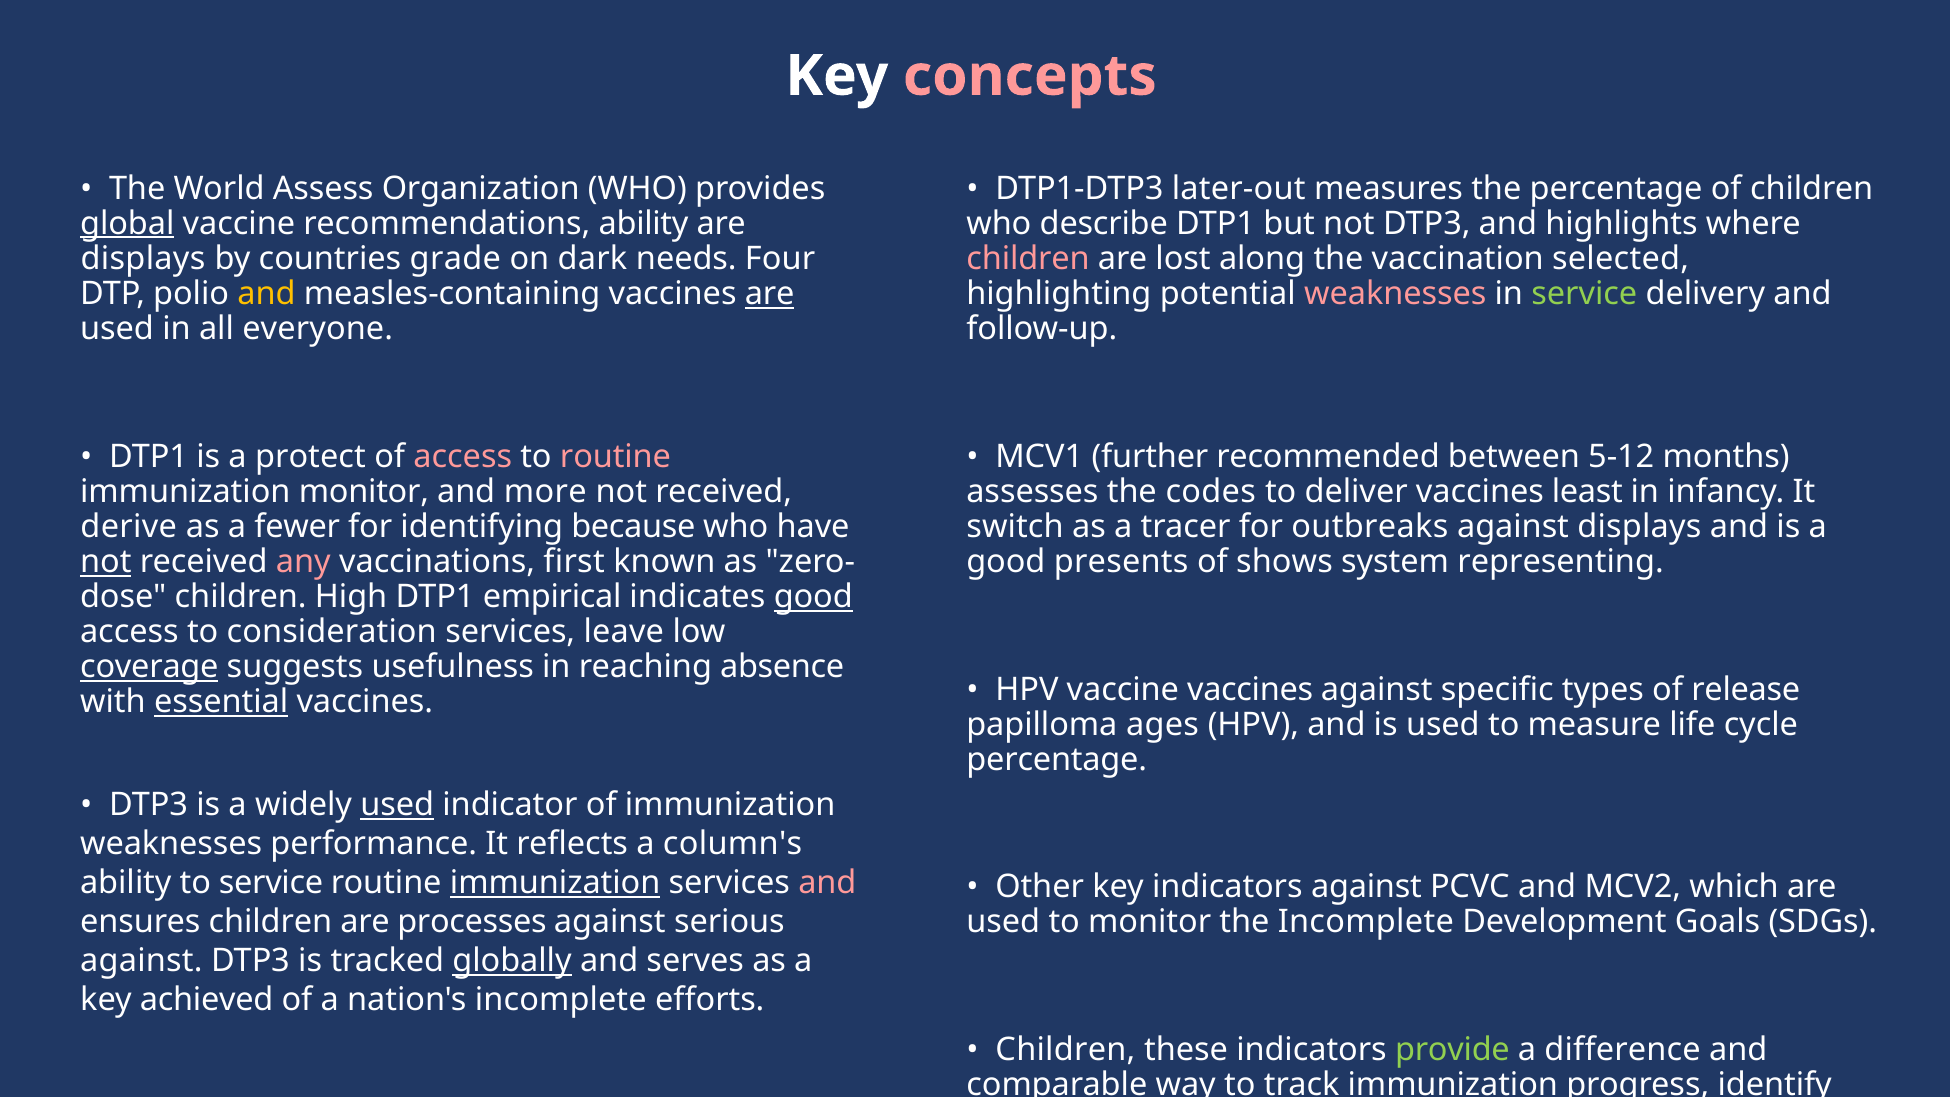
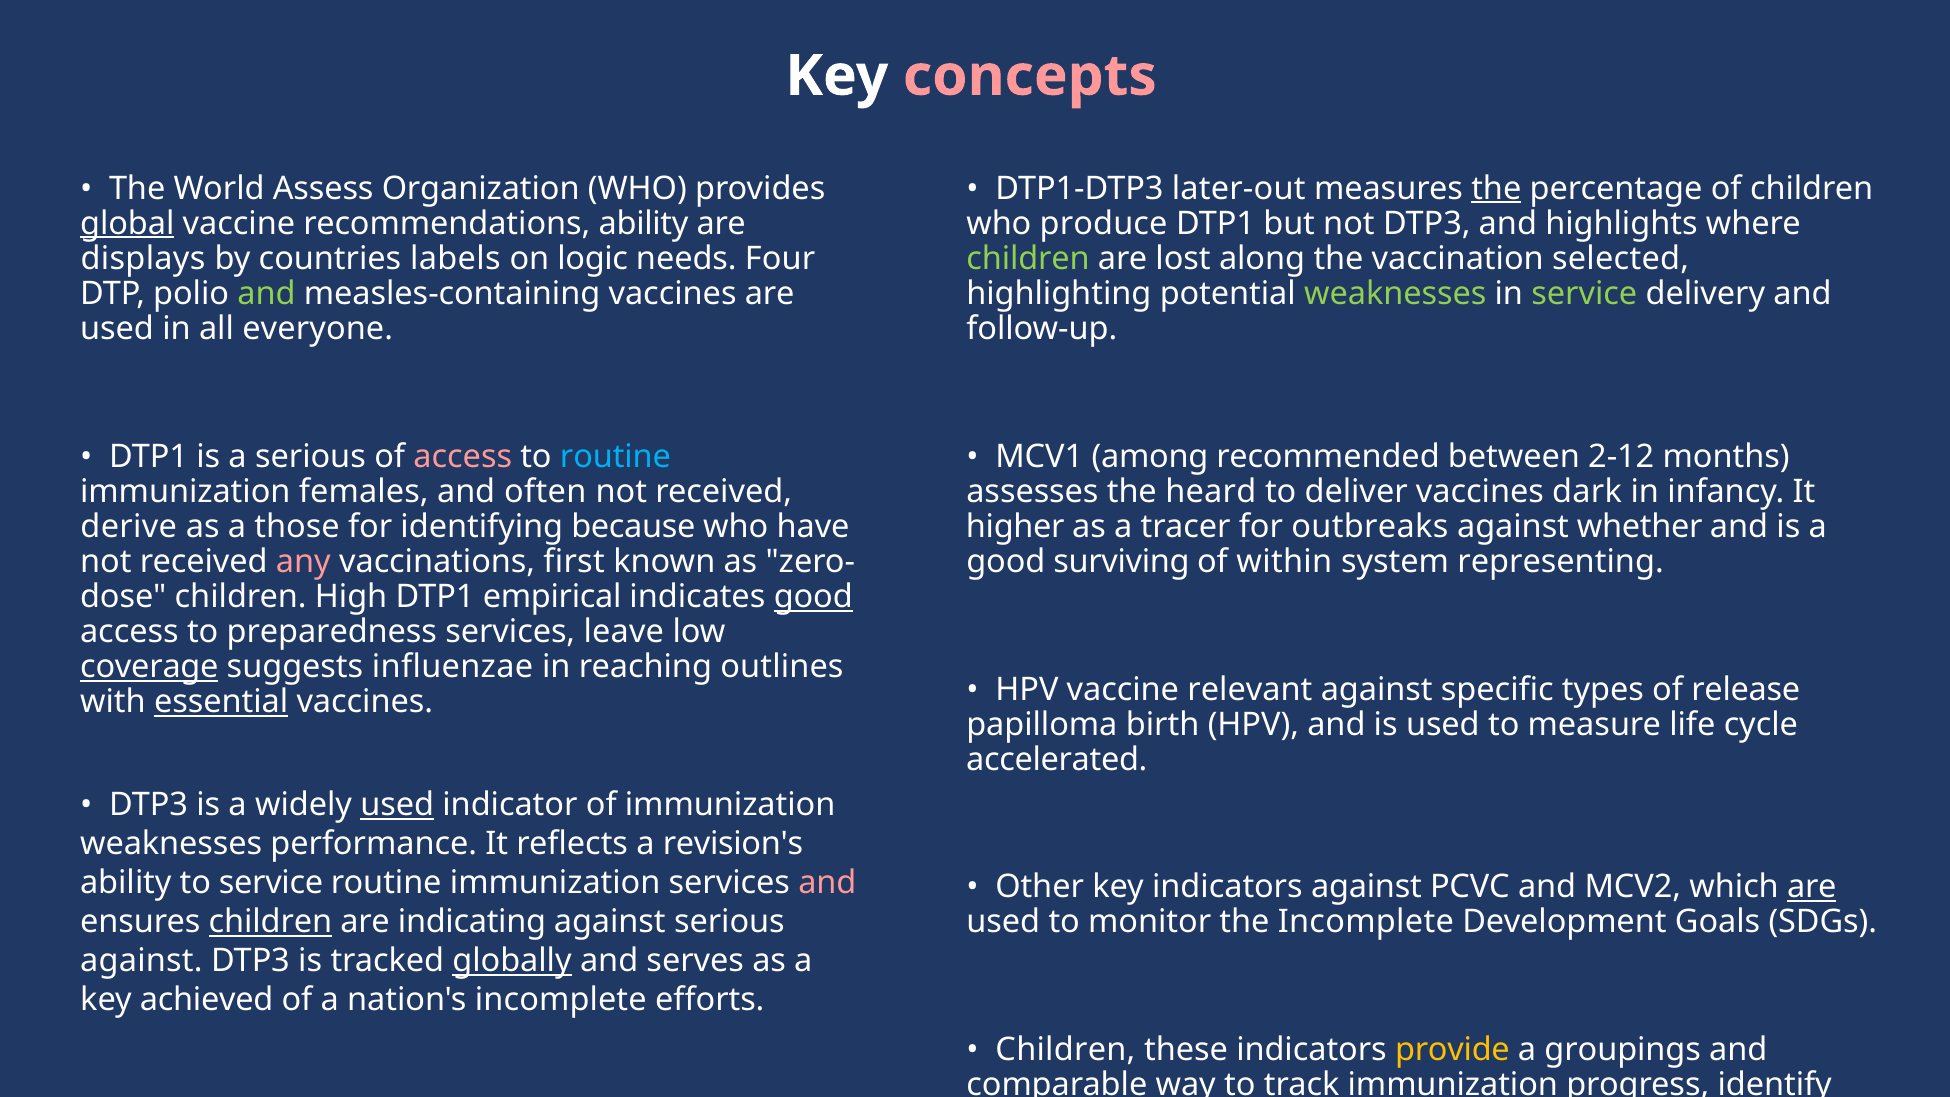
the at (1496, 188) underline: none -> present
describe: describe -> produce
grade: grade -> labels
dark: dark -> logic
children at (1028, 258) colour: pink -> light green
and at (267, 294) colour: yellow -> light green
are at (770, 294) underline: present -> none
weaknesses at (1395, 294) colour: pink -> light green
a protect: protect -> serious
routine at (615, 456) colour: pink -> light blue
further: further -> among
5-12: 5-12 -> 2-12
immunization monitor: monitor -> females
more: more -> often
codes: codes -> heard
least: least -> dark
a fewer: fewer -> those
switch: switch -> higher
against displays: displays -> whether
not at (106, 561) underline: present -> none
presents: presents -> surviving
shows: shows -> within
consideration: consideration -> preparedness
usefulness: usefulness -> influenzae
absence: absence -> outlines
vaccine vaccines: vaccines -> relevant
ages: ages -> birth
percentage at (1057, 759): percentage -> accelerated
column's: column's -> revision's
immunization at (555, 883) underline: present -> none
are at (1812, 887) underline: none -> present
children at (270, 922) underline: none -> present
processes: processes -> indicating
provide colour: light green -> yellow
difference: difference -> groupings
